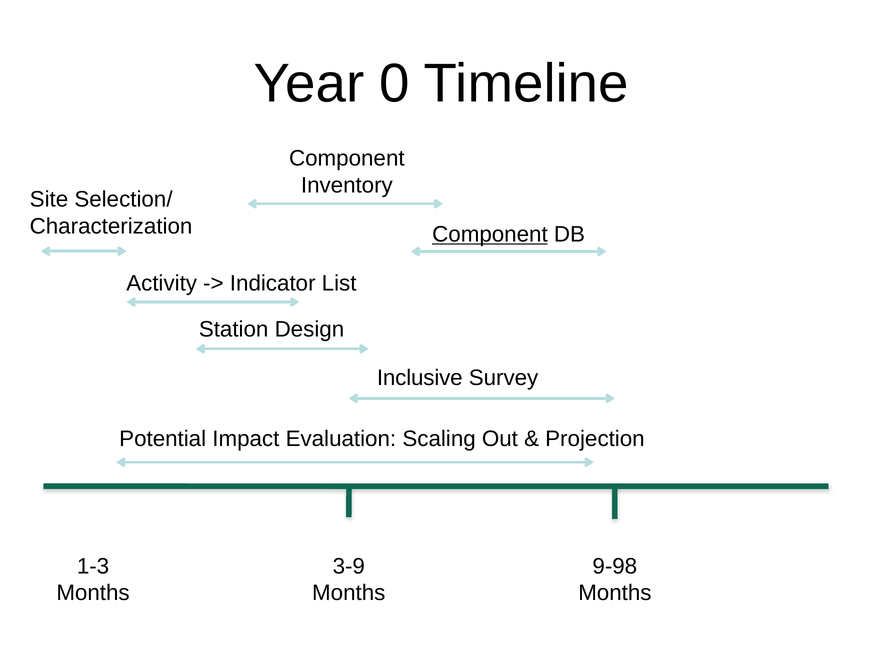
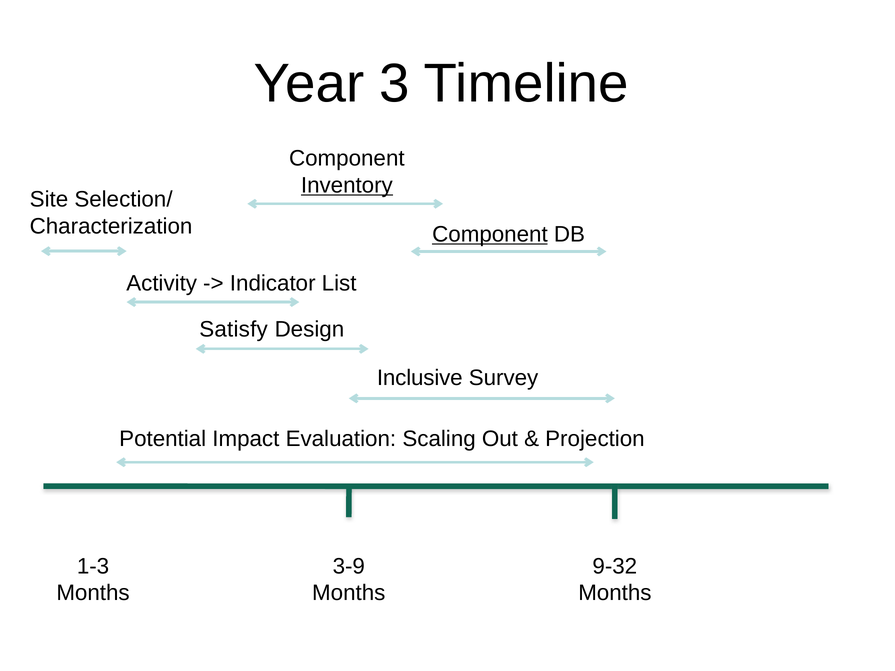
0: 0 -> 3
Inventory underline: none -> present
Station: Station -> Satisfy
9-98: 9-98 -> 9-32
